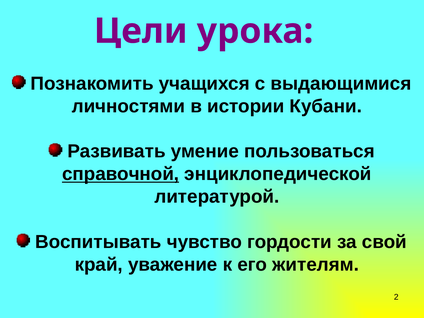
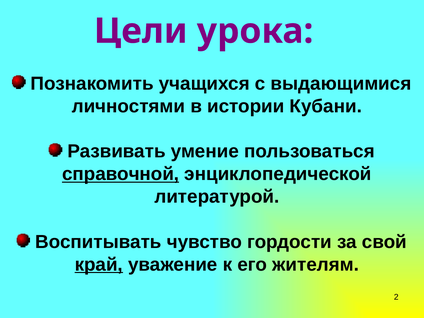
край underline: none -> present
